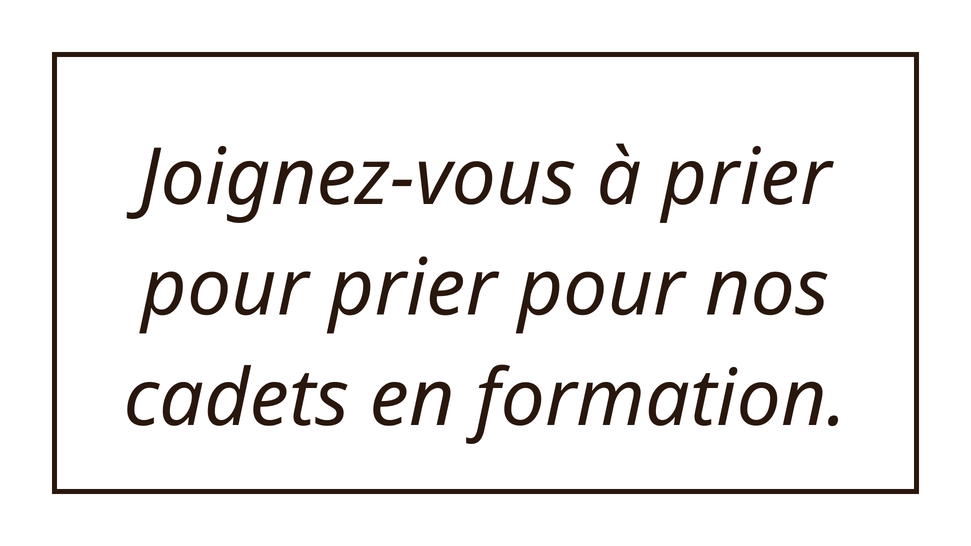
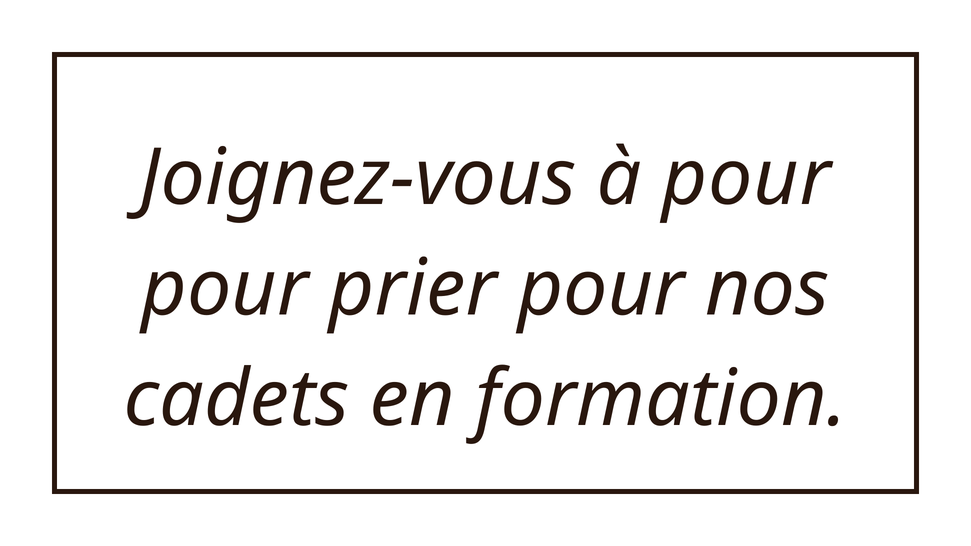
à prier: prier -> pour
